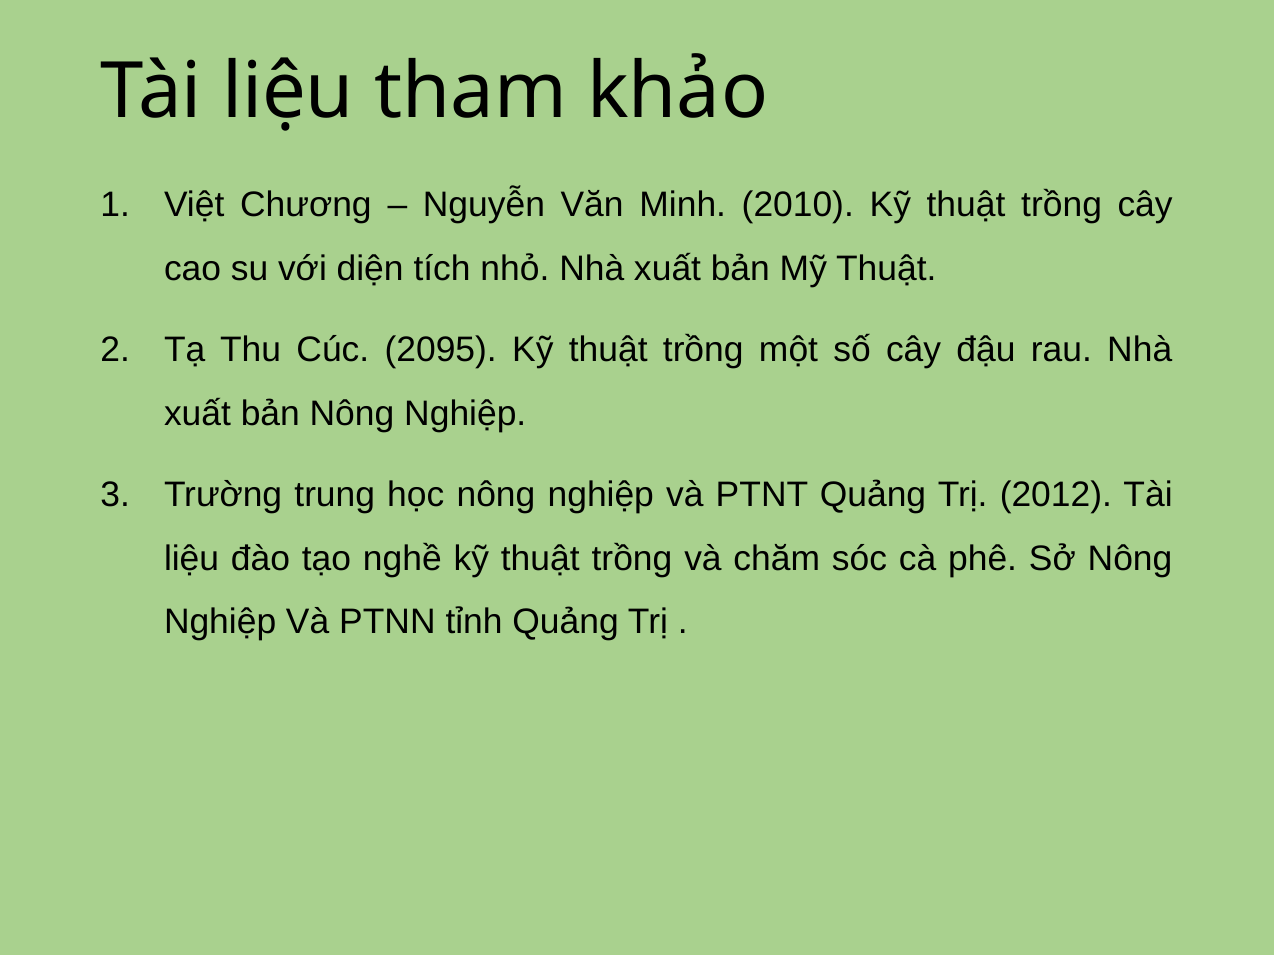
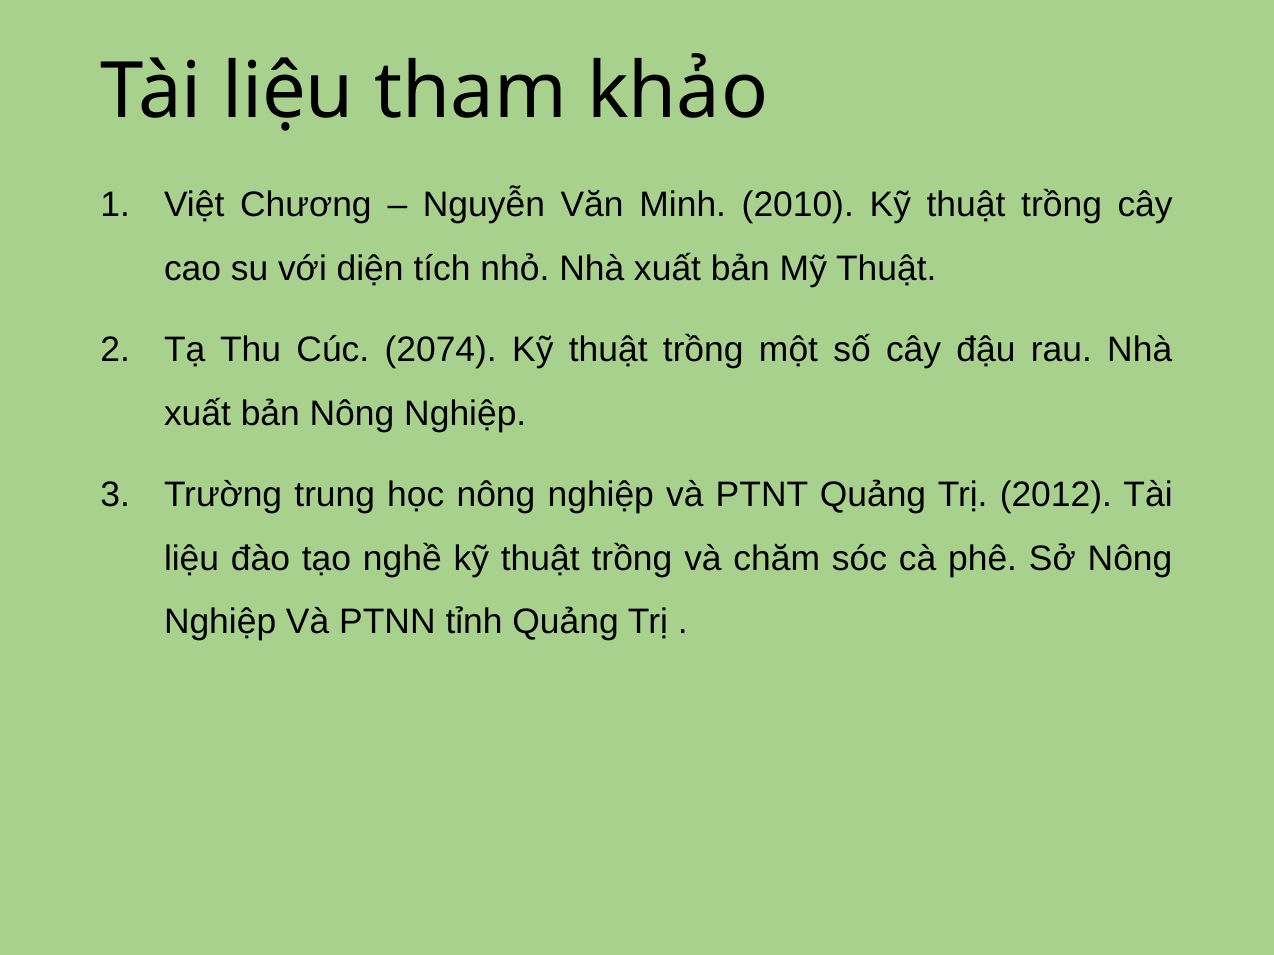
2095: 2095 -> 2074
